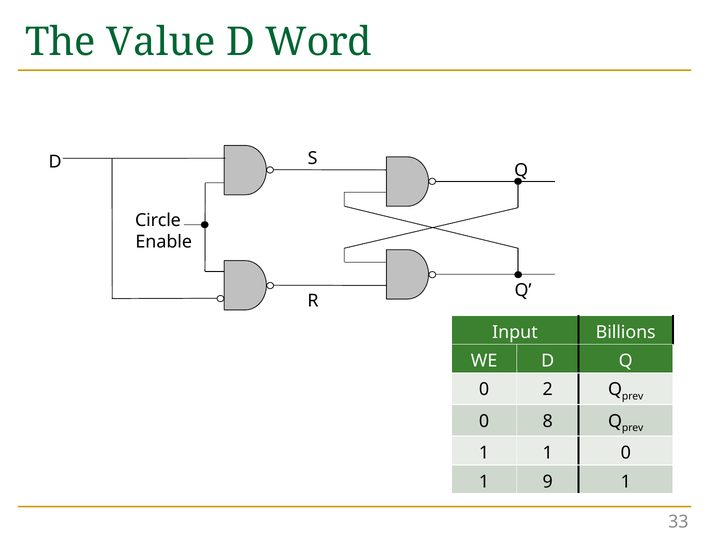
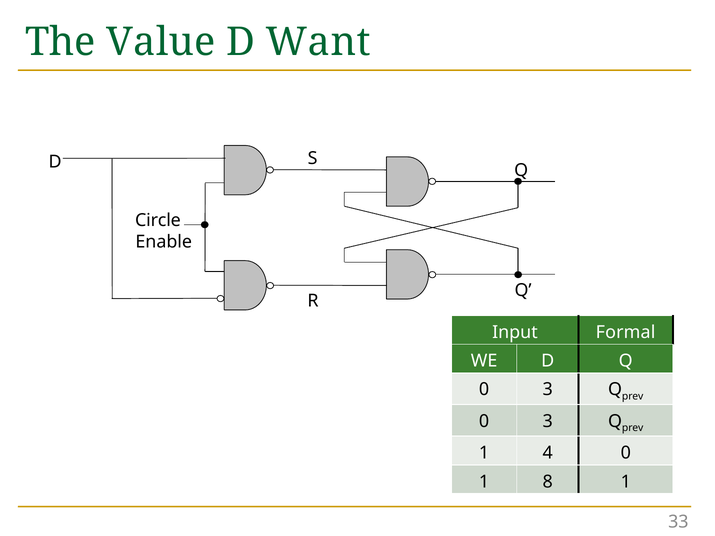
Word: Word -> Want
Billions: Billions -> Formal
2 at (548, 390): 2 -> 3
8 at (548, 421): 8 -> 3
1 1: 1 -> 4
9: 9 -> 8
